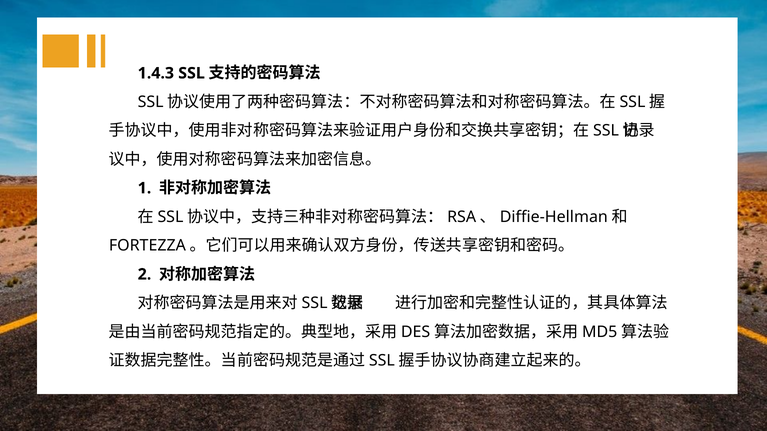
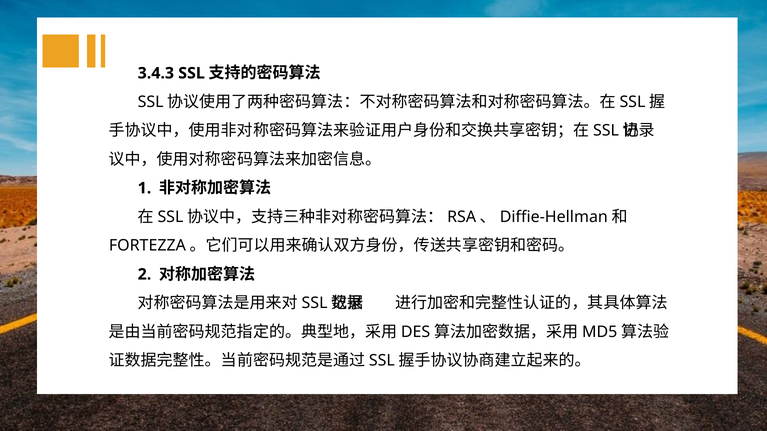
1.4.3: 1.4.3 -> 3.4.3
